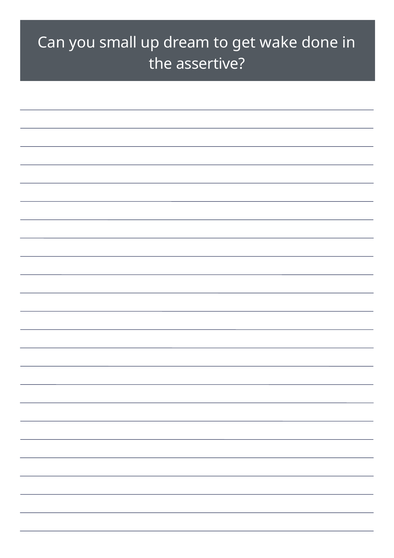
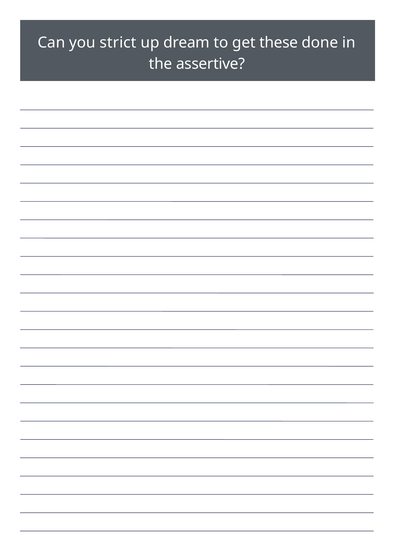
small: small -> strict
wake: wake -> these
